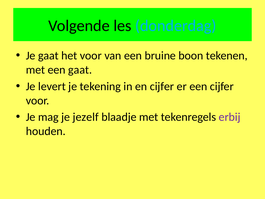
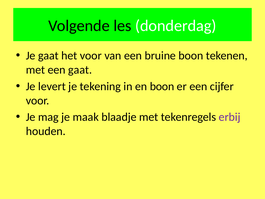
donderdag colour: light blue -> white
en cijfer: cijfer -> boon
jezelf: jezelf -> maak
